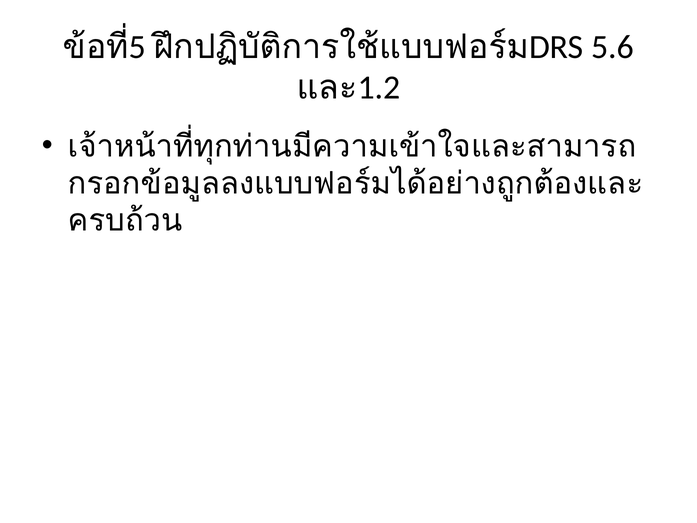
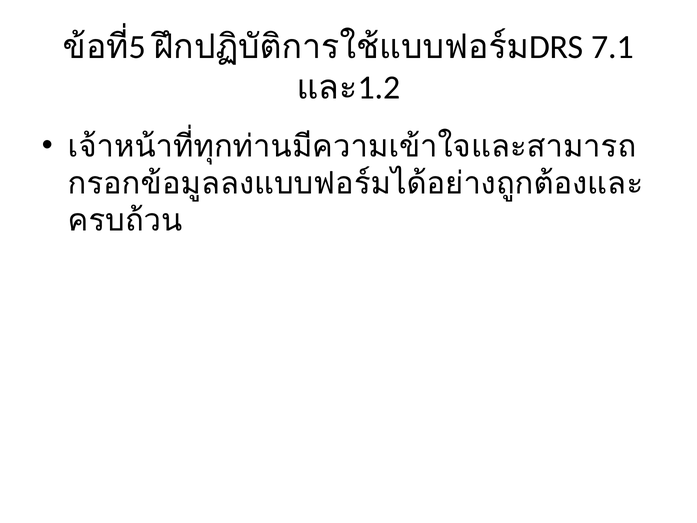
5.6: 5.6 -> 7.1
